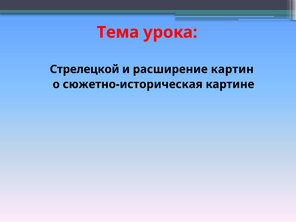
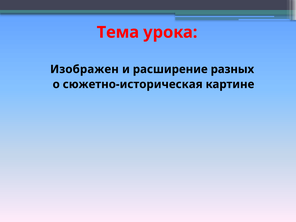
Стрелецкой: Стрелецкой -> Изображен
картин: картин -> разных
